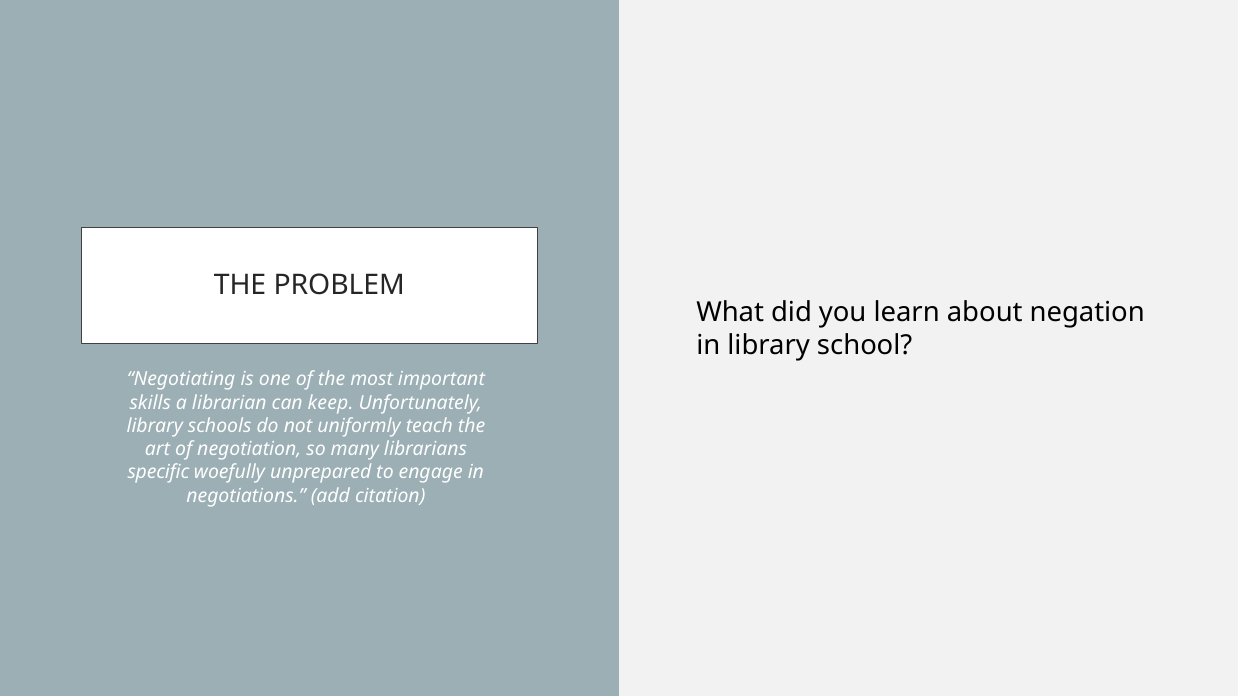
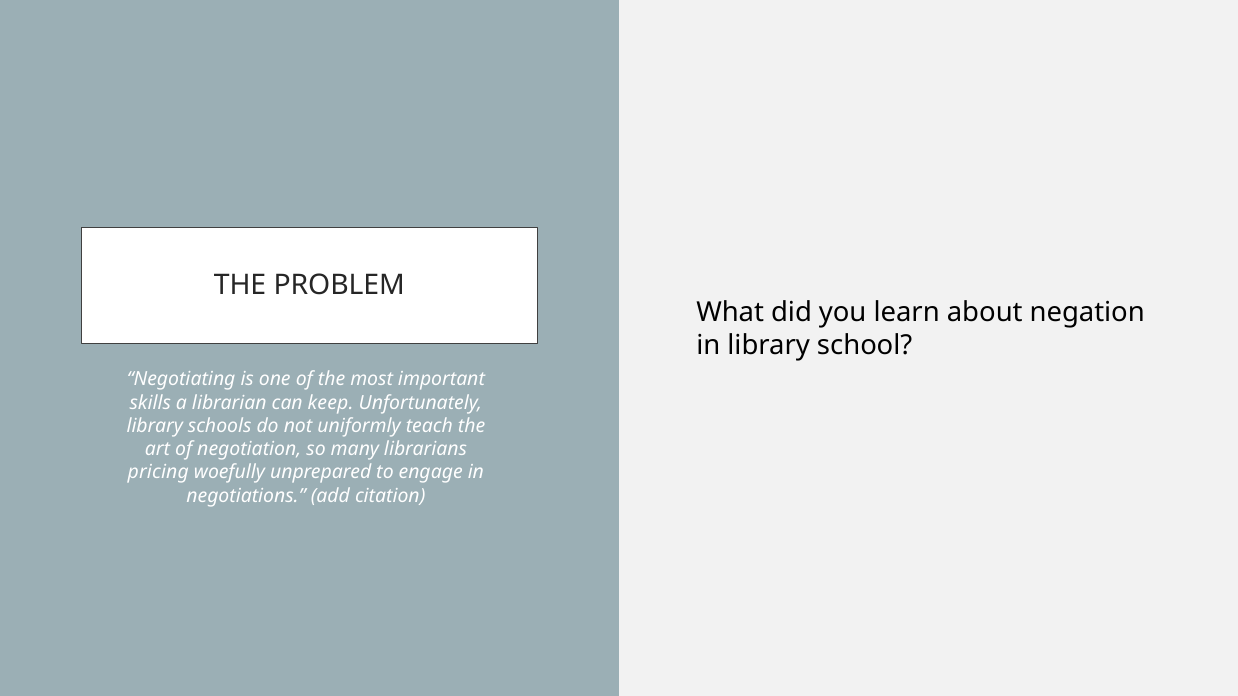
specific: specific -> pricing
